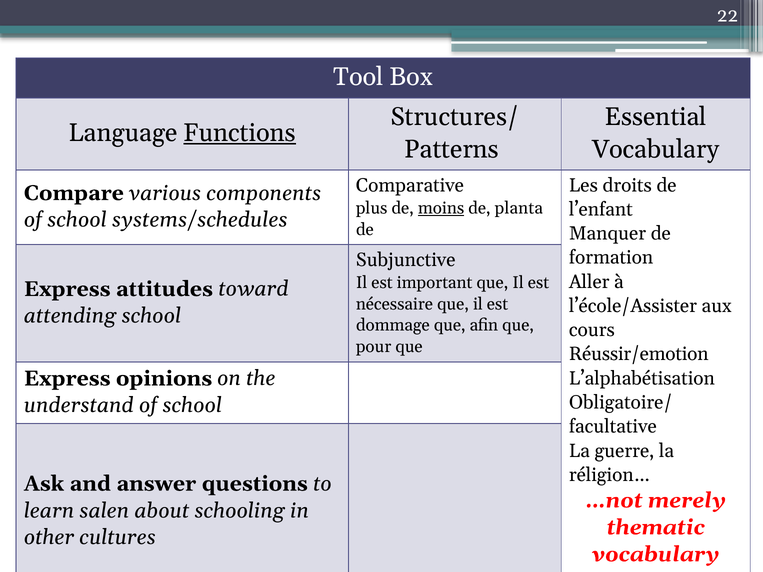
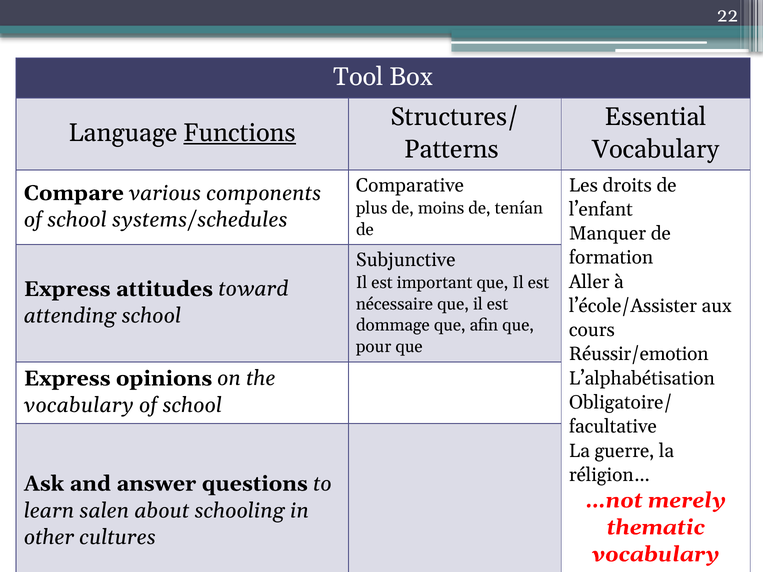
moins underline: present -> none
planta: planta -> tenían
understand at (79, 406): understand -> vocabulary
